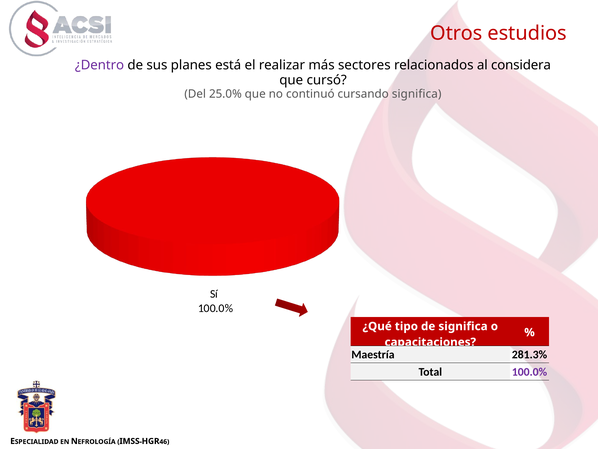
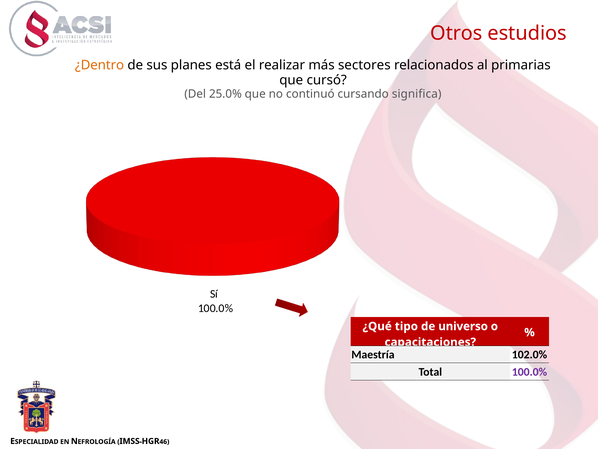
¿Dentro colour: purple -> orange
considera: considera -> primarias
de significa: significa -> universo
281.3%: 281.3% -> 102.0%
